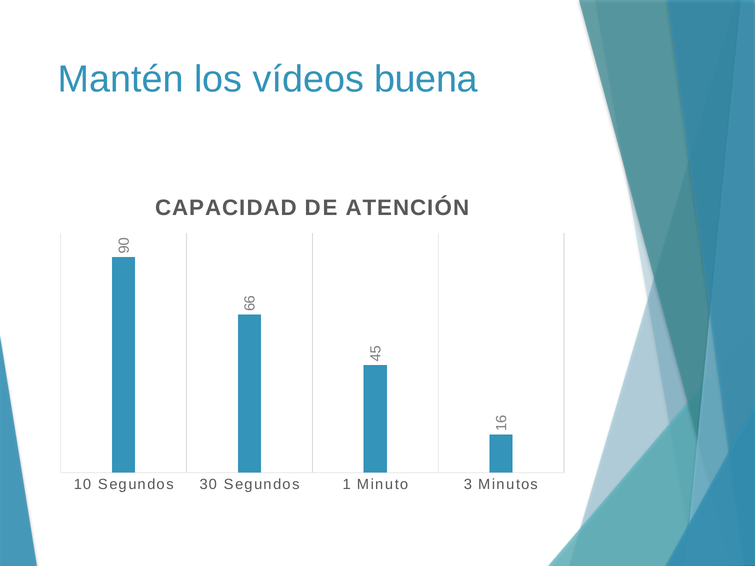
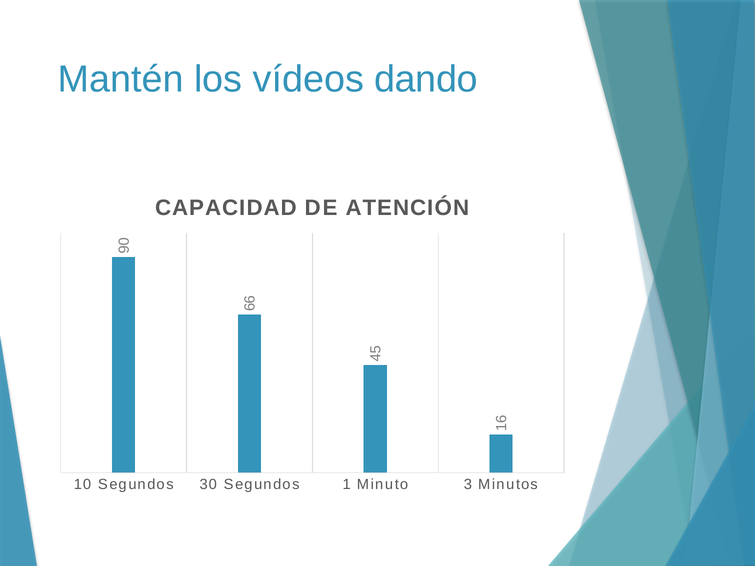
buena: buena -> dando
